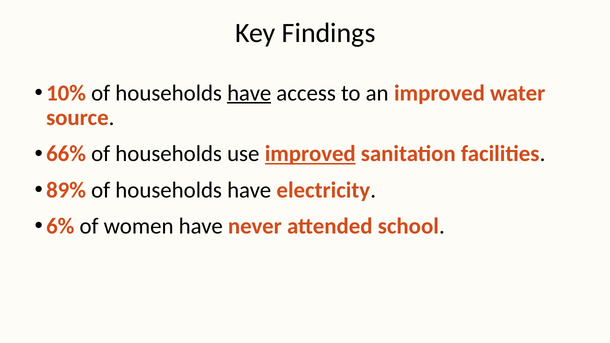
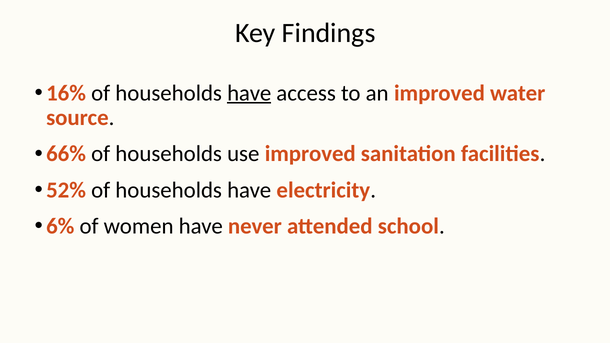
10%: 10% -> 16%
improved at (310, 154) underline: present -> none
89%: 89% -> 52%
